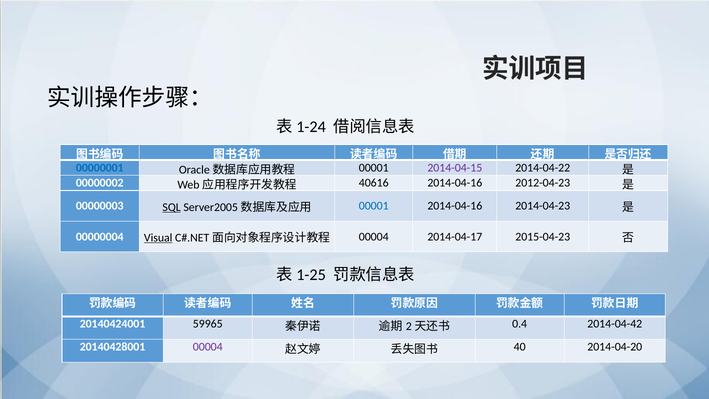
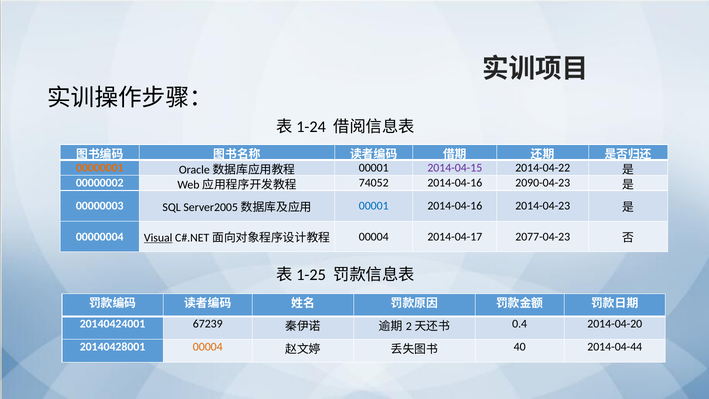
00000001 colour: blue -> orange
40616: 40616 -> 74052
2012-04-23: 2012-04-23 -> 2090-04-23
SQL underline: present -> none
2015-04-23: 2015-04-23 -> 2077-04-23
59965: 59965 -> 67239
2014-04-42: 2014-04-42 -> 2014-04-20
00004 at (208, 347) colour: purple -> orange
2014-04-20: 2014-04-20 -> 2014-04-44
